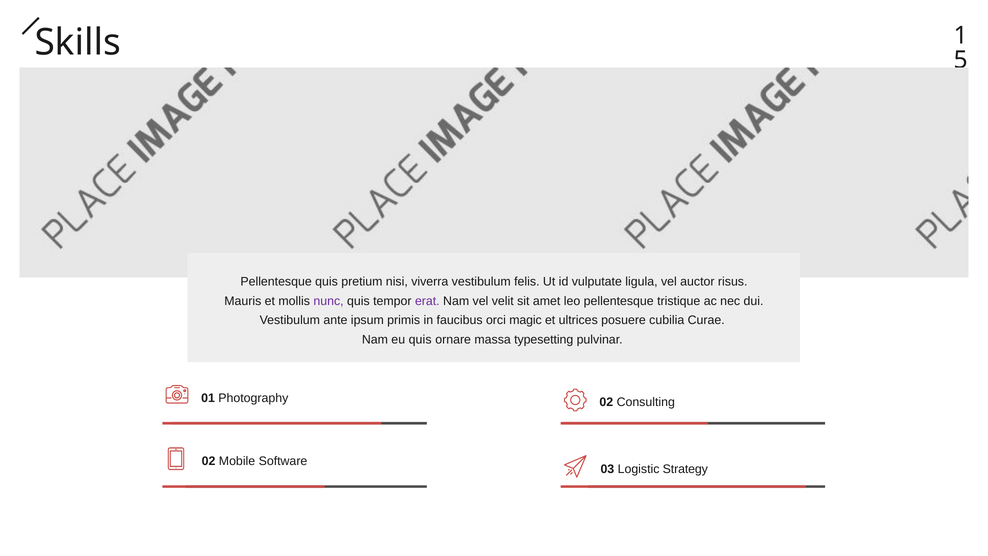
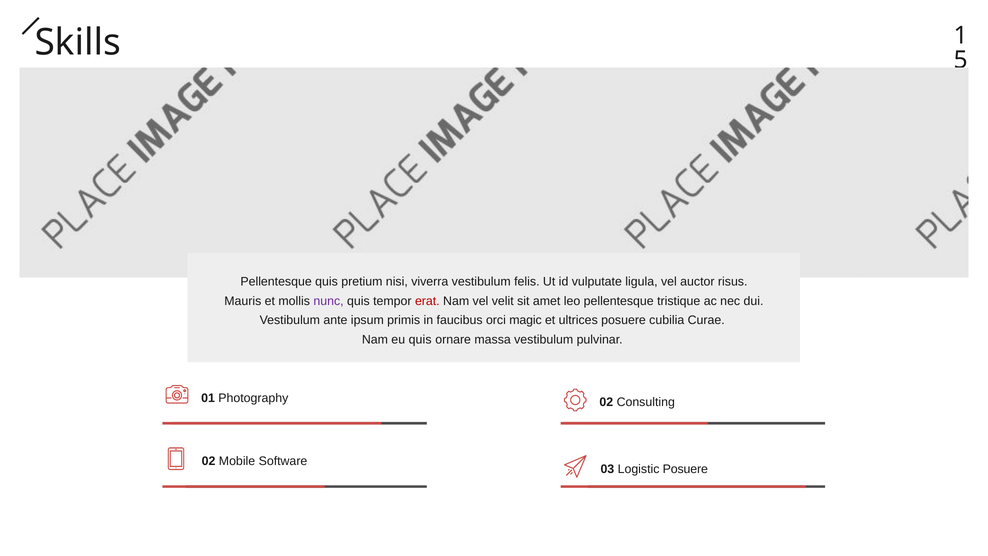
erat colour: purple -> red
massa typesetting: typesetting -> vestibulum
Logistic Strategy: Strategy -> Posuere
